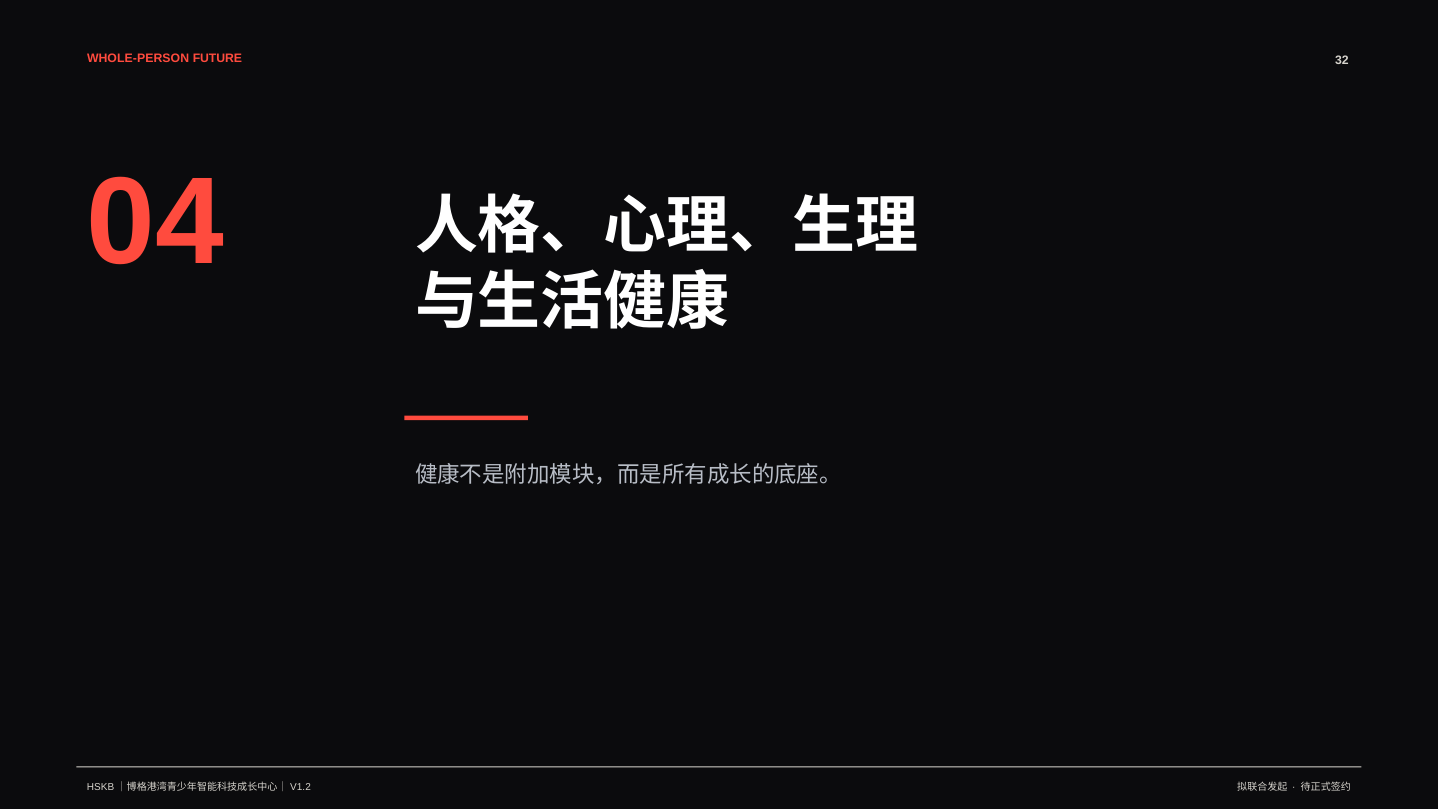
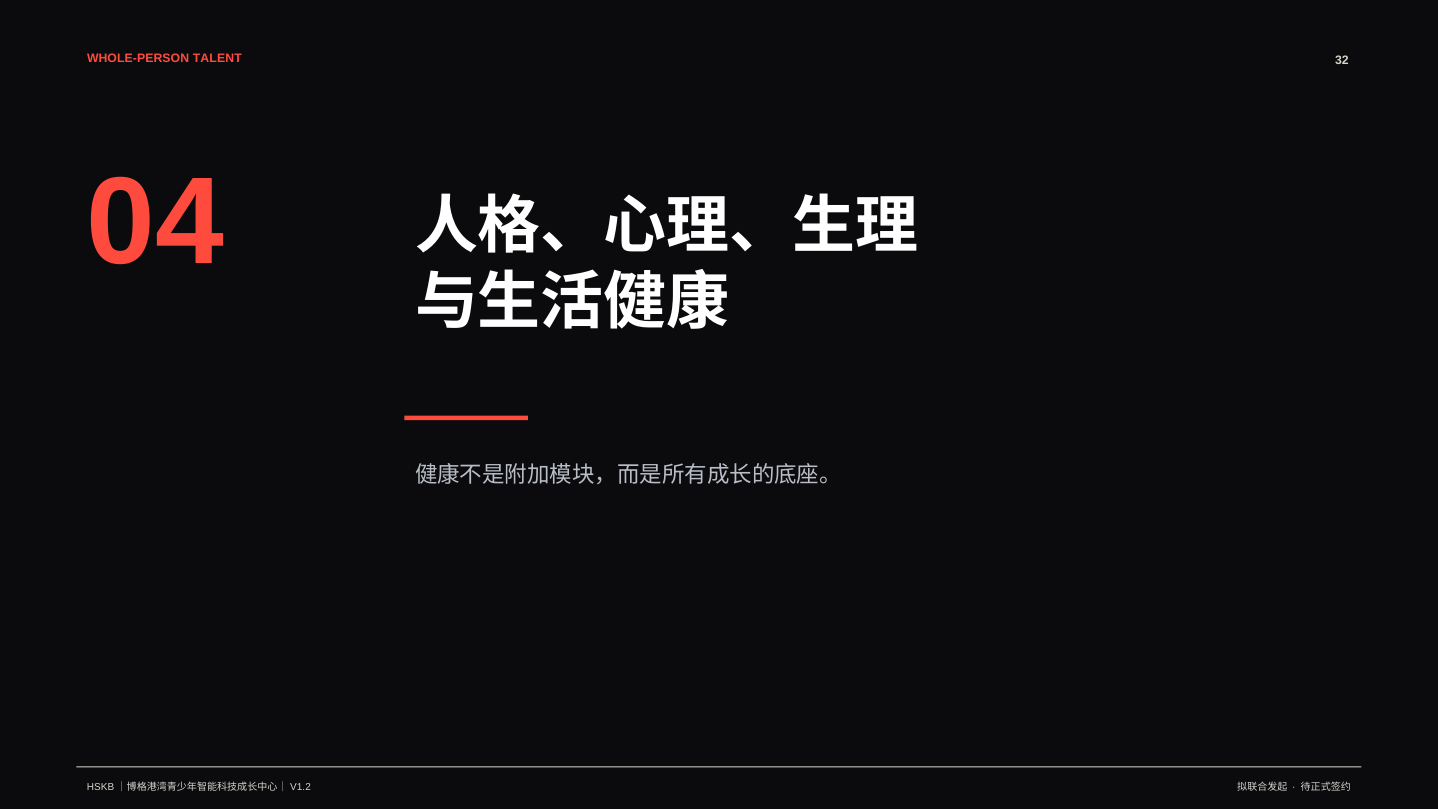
FUTURE: FUTURE -> TALENT
